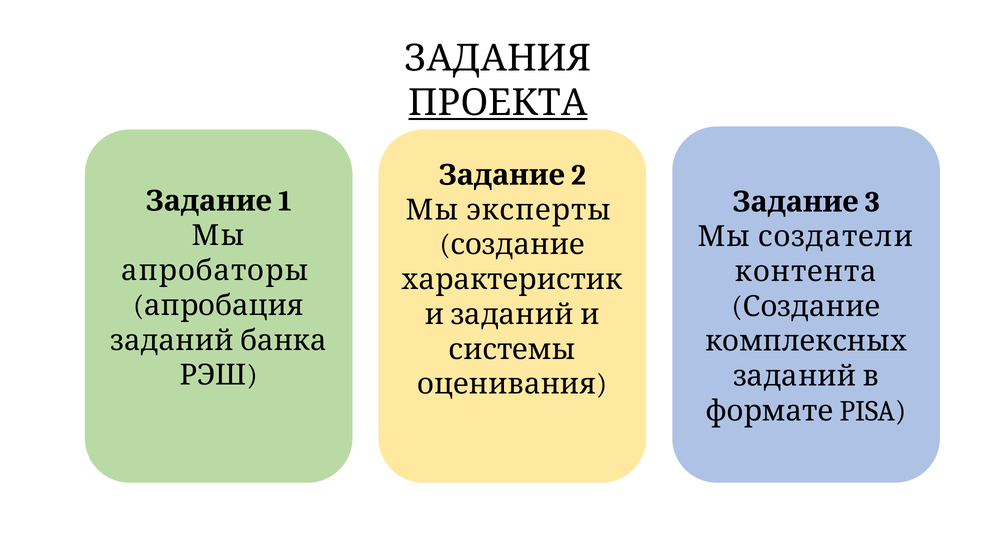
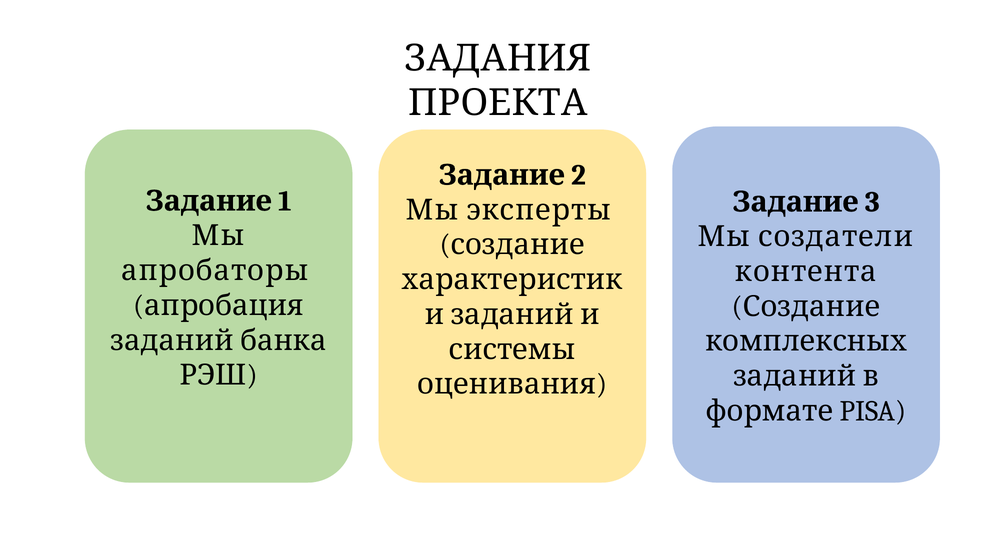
ПРОЕКТА underline: present -> none
